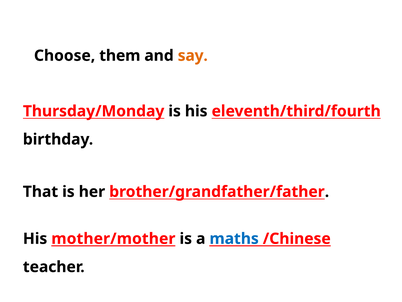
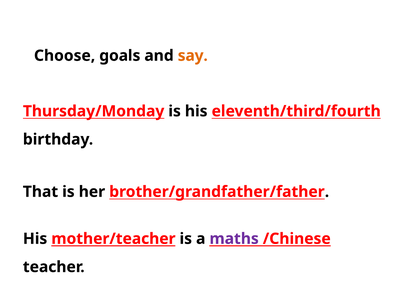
them: them -> goals
mother/mother: mother/mother -> mother/teacher
maths colour: blue -> purple
